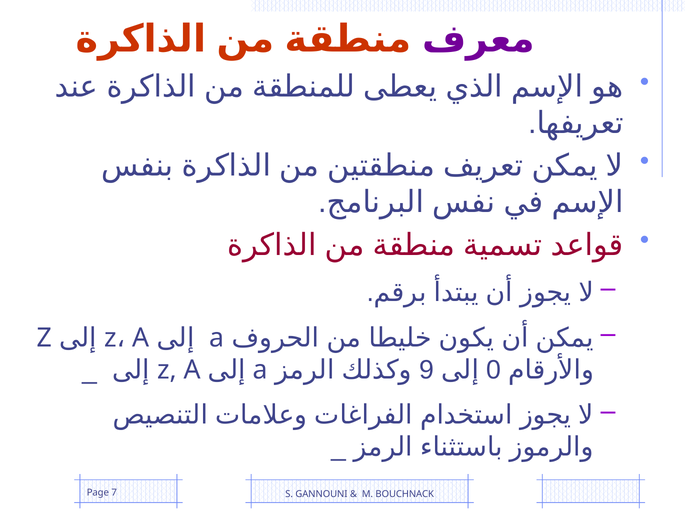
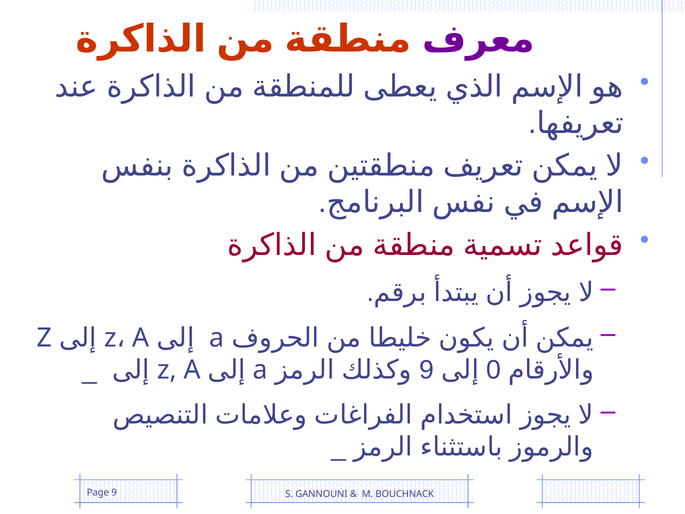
Page 7: 7 -> 9
